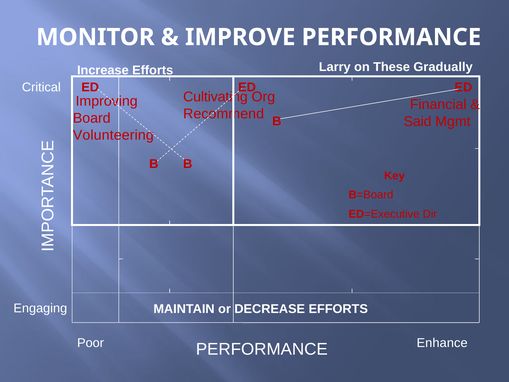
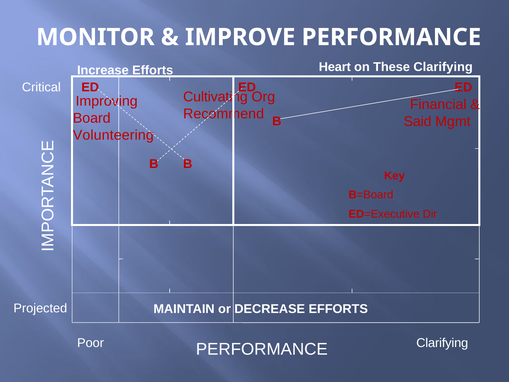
Larry: Larry -> Heart
These Gradually: Gradually -> Clarifying
Engaging: Engaging -> Projected
Poor Enhance: Enhance -> Clarifying
